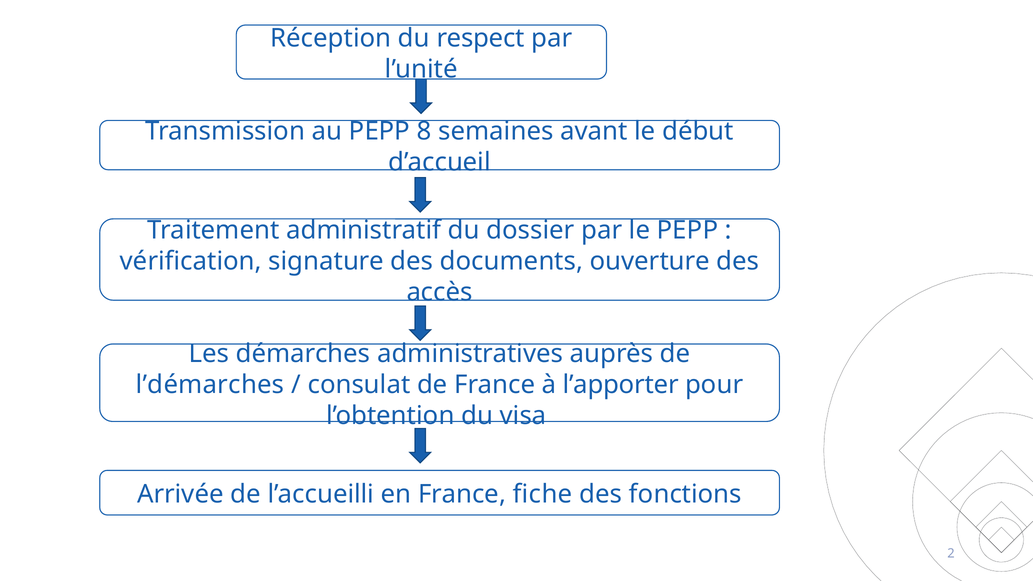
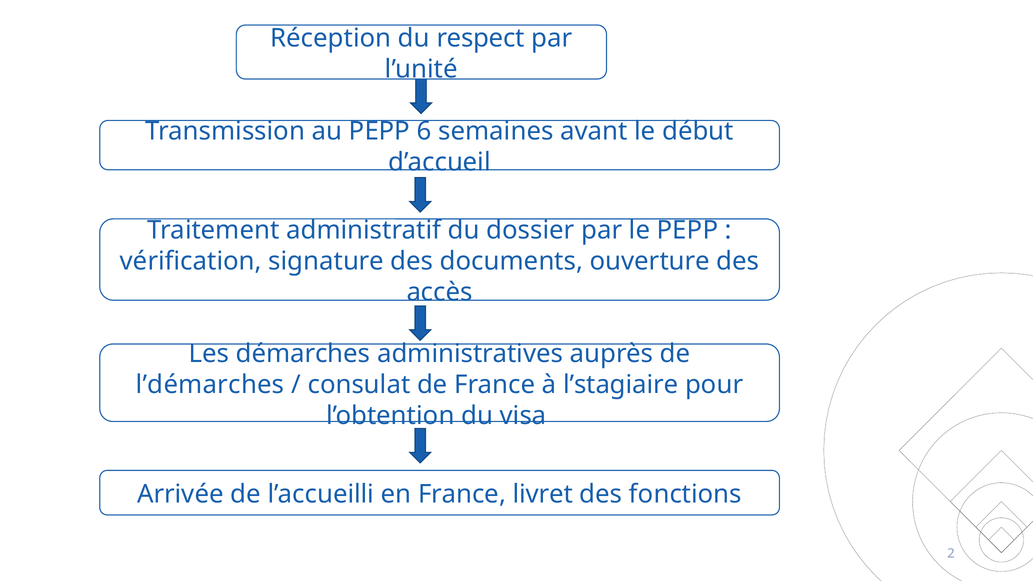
8: 8 -> 6
l’apporter: l’apporter -> l’stagiaire
fiche: fiche -> livret
